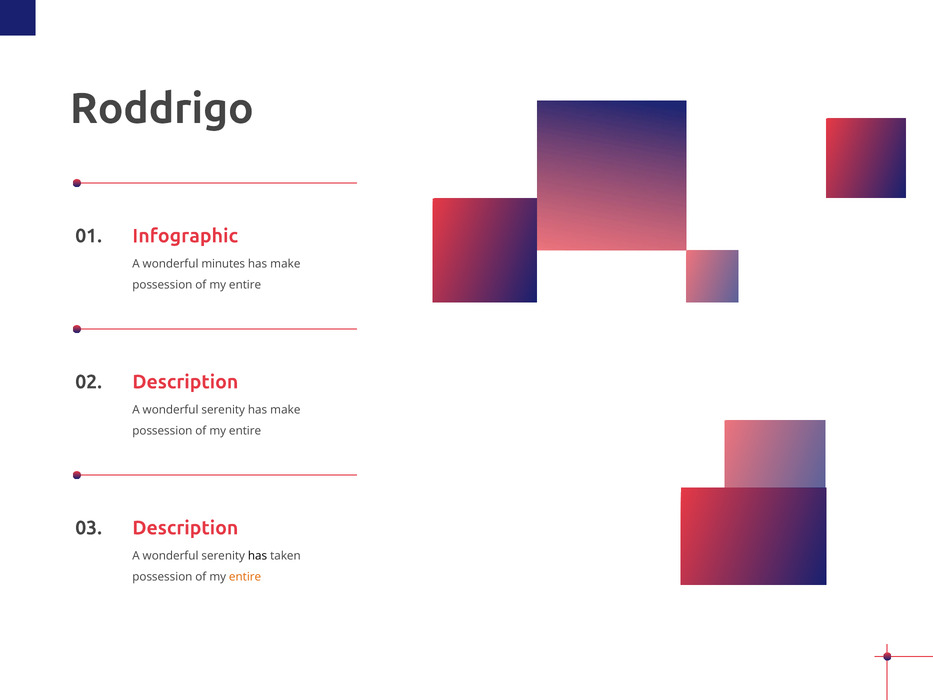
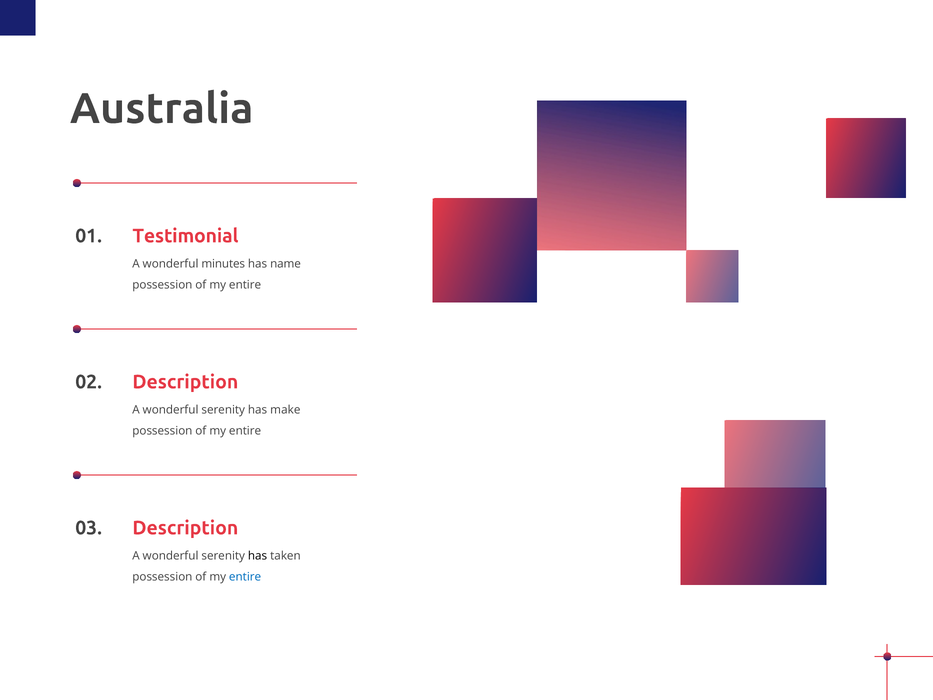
Roddrigo: Roddrigo -> Australia
Infographic: Infographic -> Testimonial
make at (285, 264): make -> name
entire at (245, 577) colour: orange -> blue
